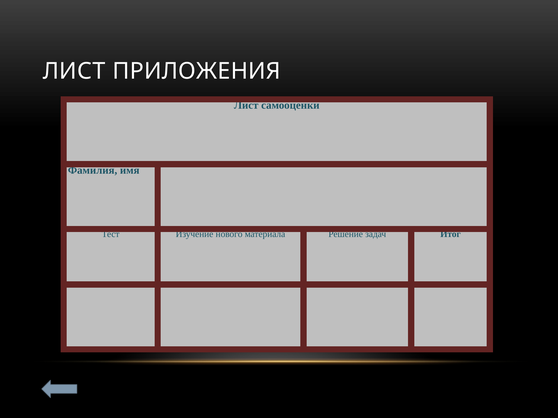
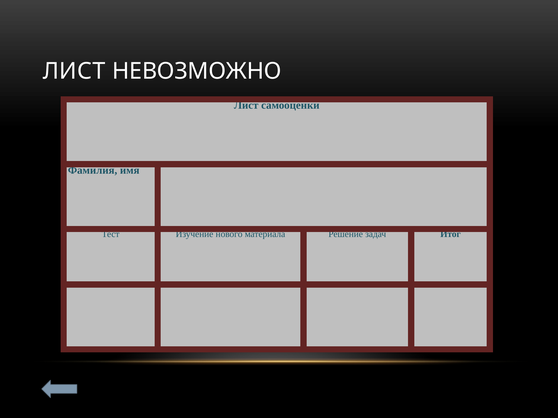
ПРИЛОЖЕНИЯ: ПРИЛОЖЕНИЯ -> НЕВОЗМОЖНО
